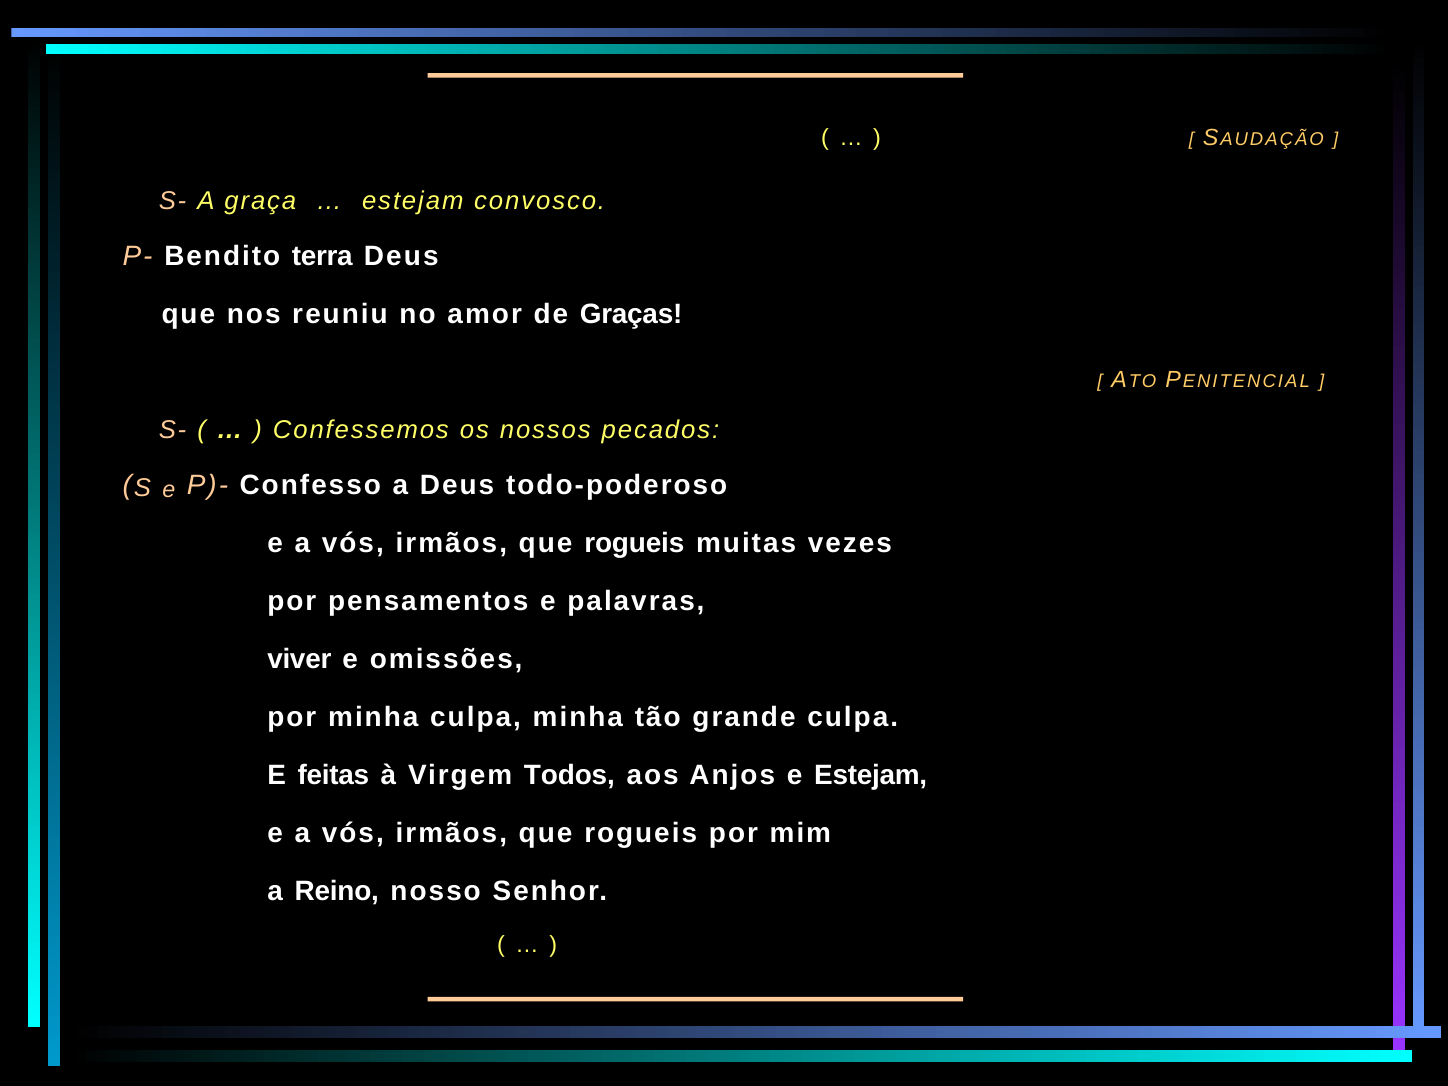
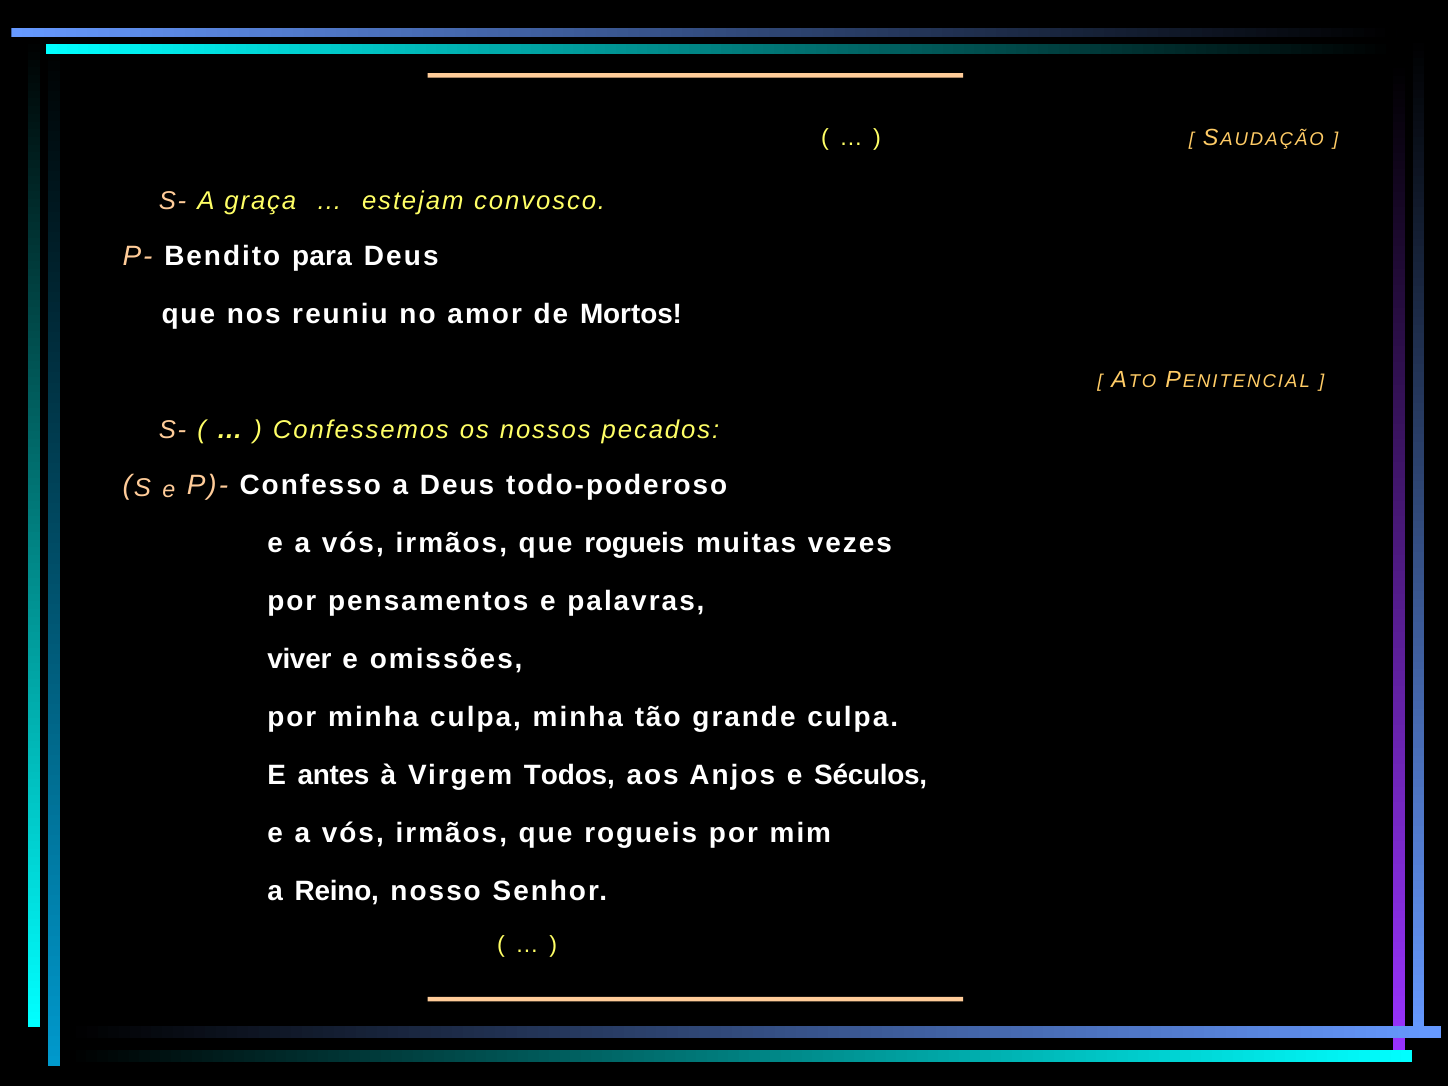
terra: terra -> para
Graças: Graças -> Mortos
feitas: feitas -> antes
e Estejam: Estejam -> Séculos
